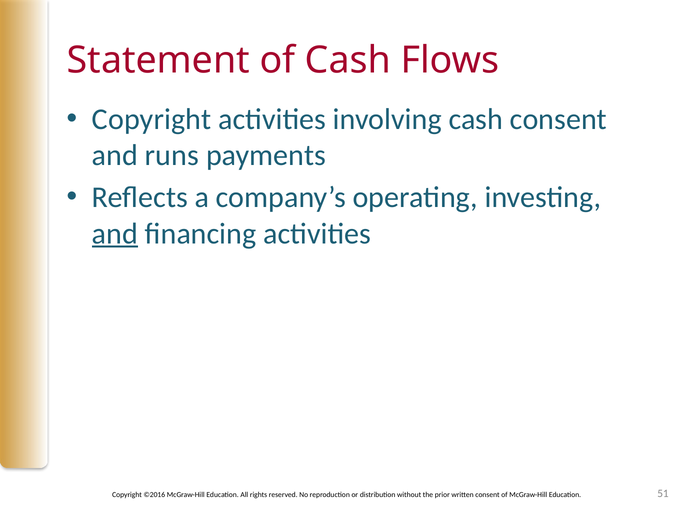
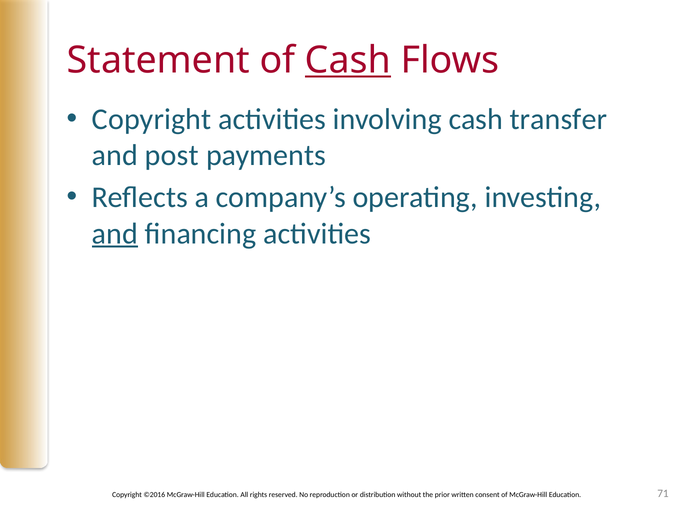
Cash at (348, 60) underline: none -> present
cash consent: consent -> transfer
runs: runs -> post
51: 51 -> 71
